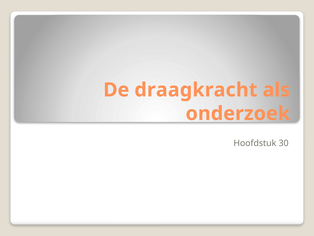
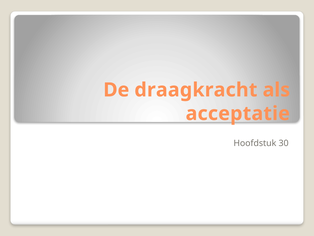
onderzoek: onderzoek -> acceptatie
